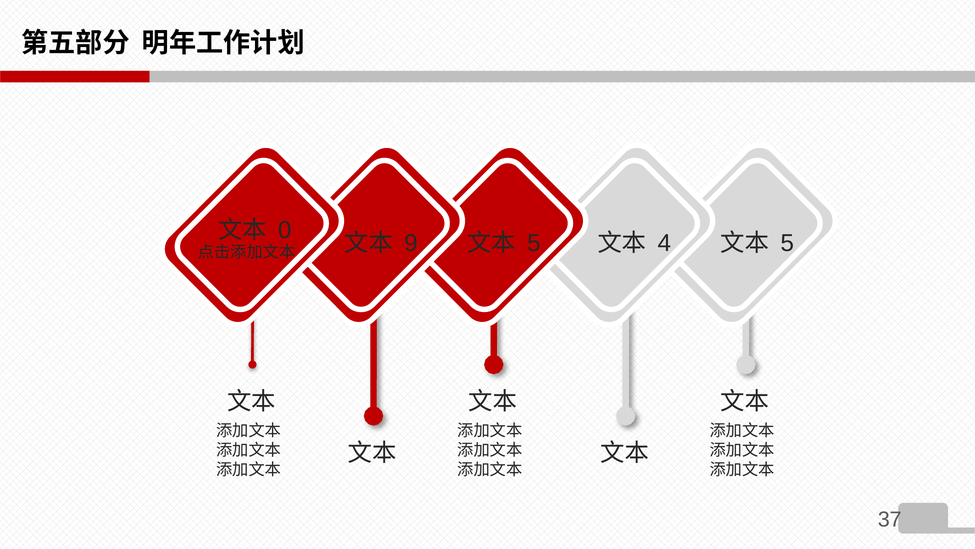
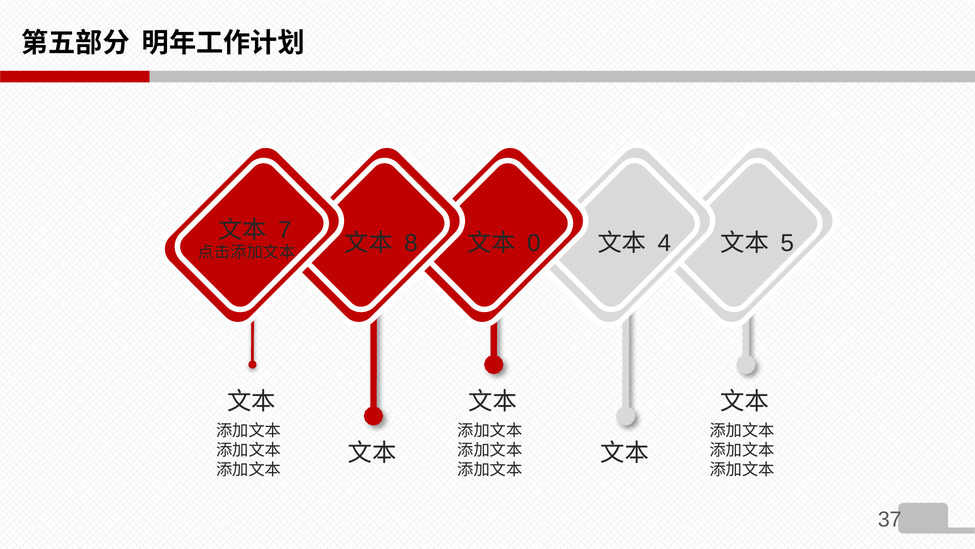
0: 0 -> 7
9: 9 -> 8
5 at (534, 243): 5 -> 0
